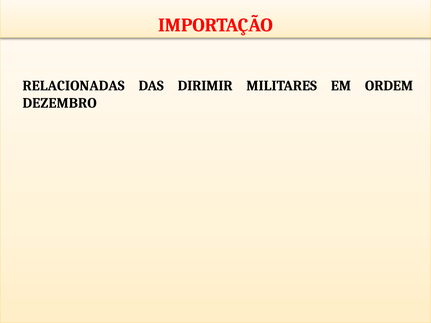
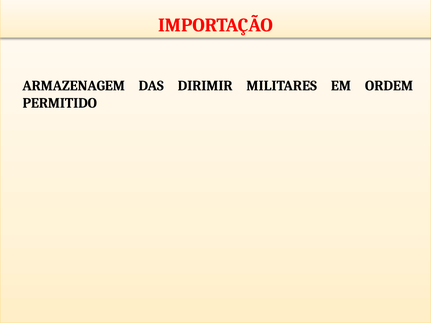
RELACIONADAS: RELACIONADAS -> ARMAZENAGEM
DEZEMBRO: DEZEMBRO -> PERMITIDO
